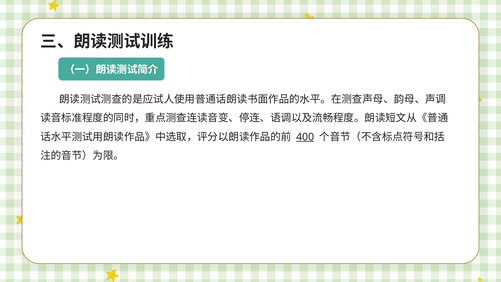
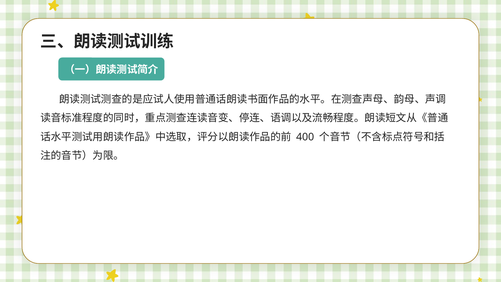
400 underline: present -> none
